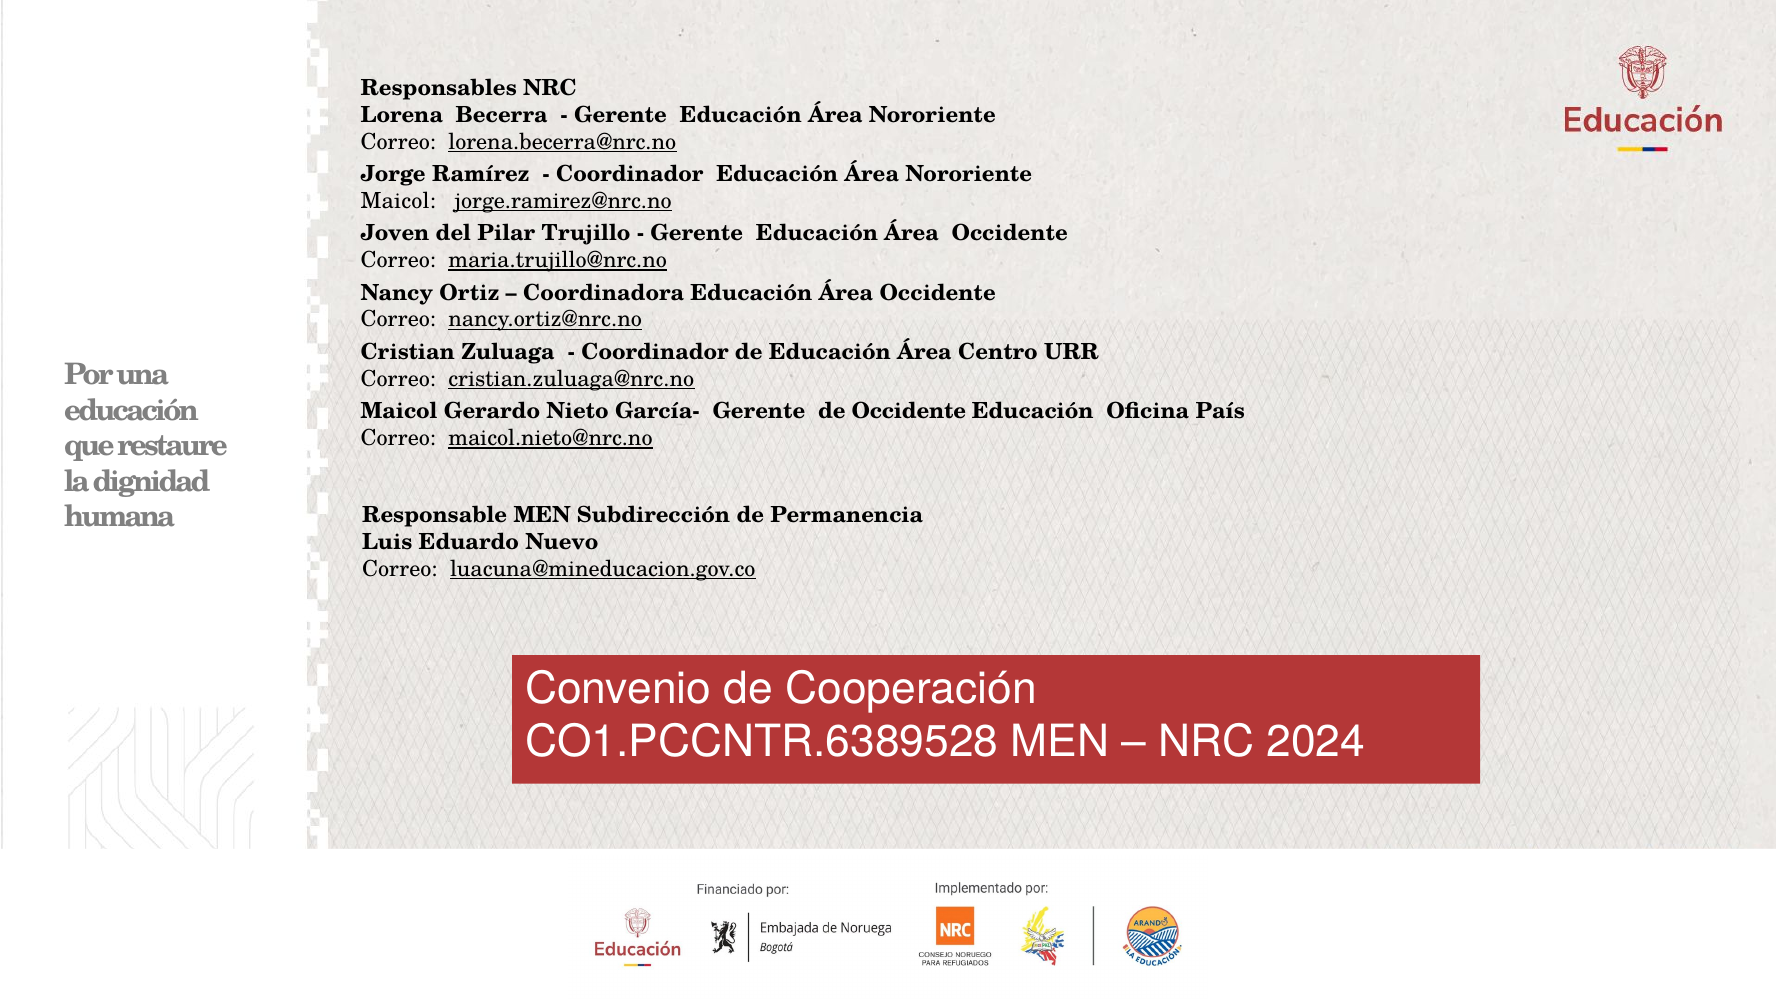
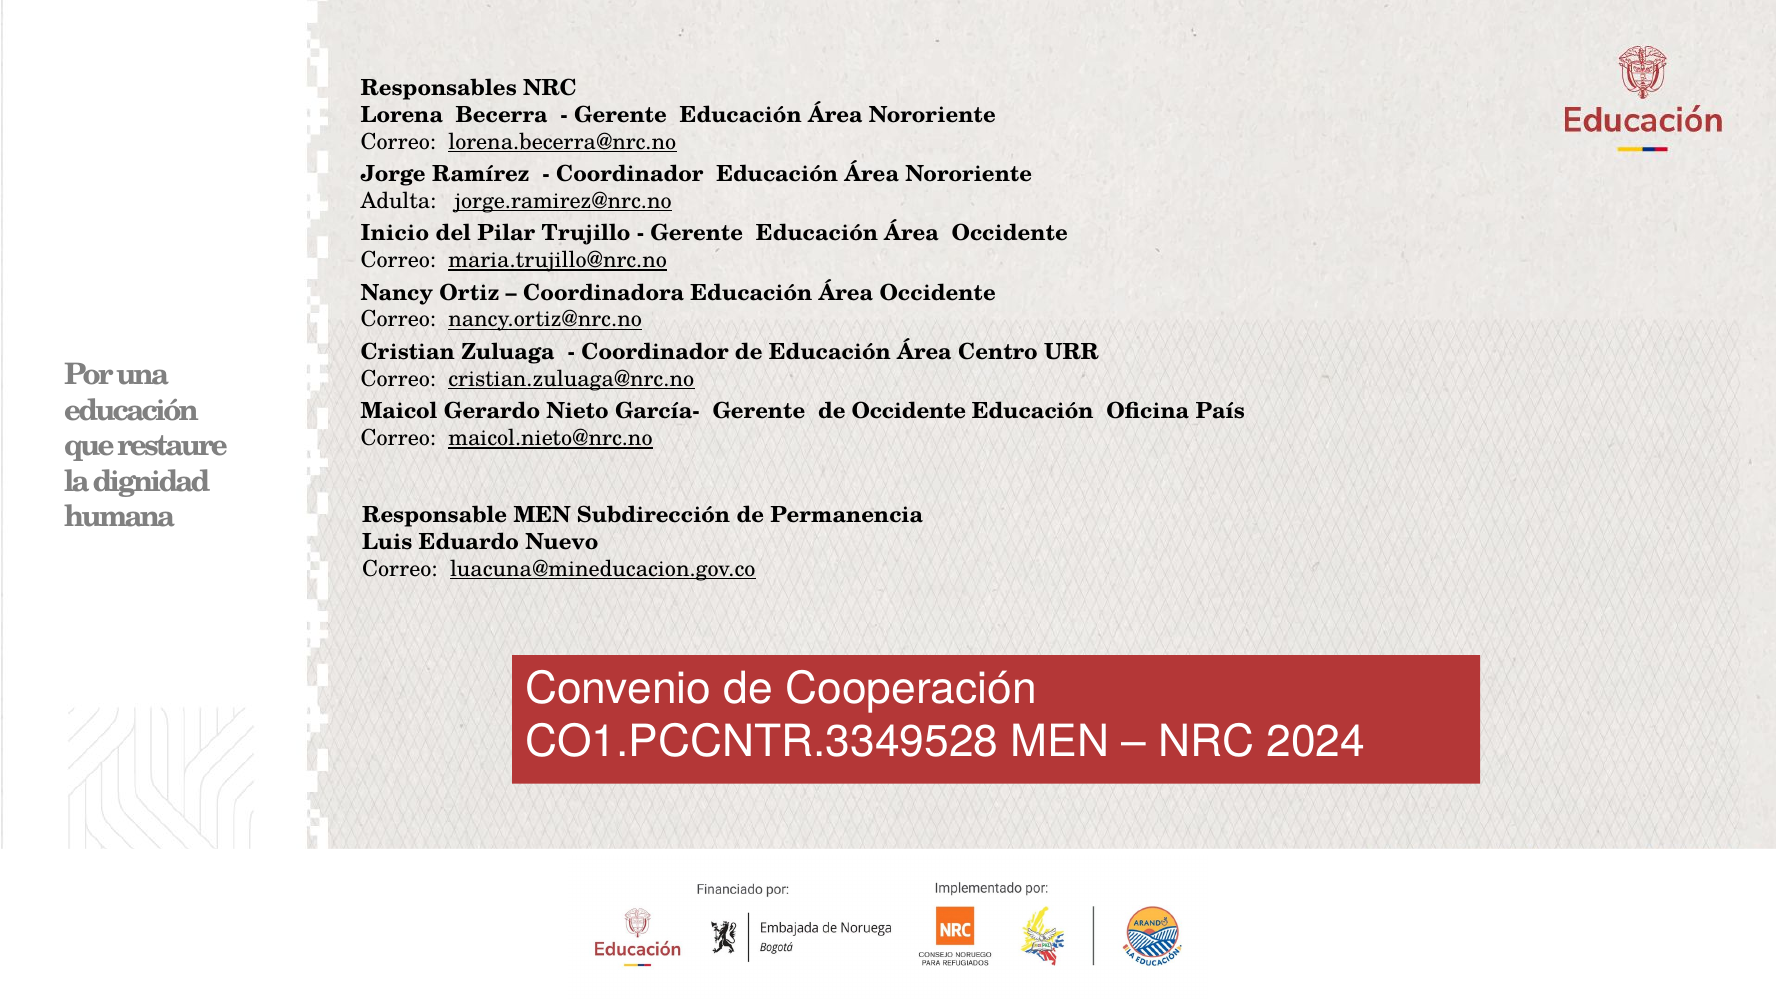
Maicol at (398, 201): Maicol -> Adulta
Joven: Joven -> Inicio
CO1.PCCNTR.6389528: CO1.PCCNTR.6389528 -> CO1.PCCNTR.3349528
